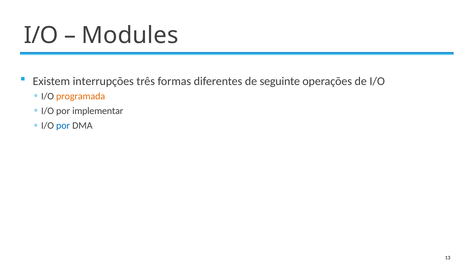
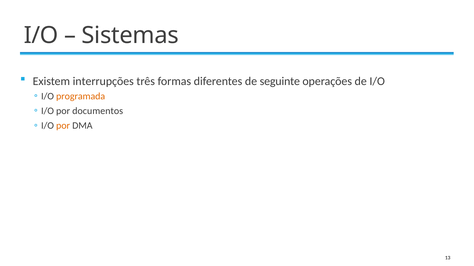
Modules: Modules -> Sistemas
implementar: implementar -> documentos
por at (63, 126) colour: blue -> orange
